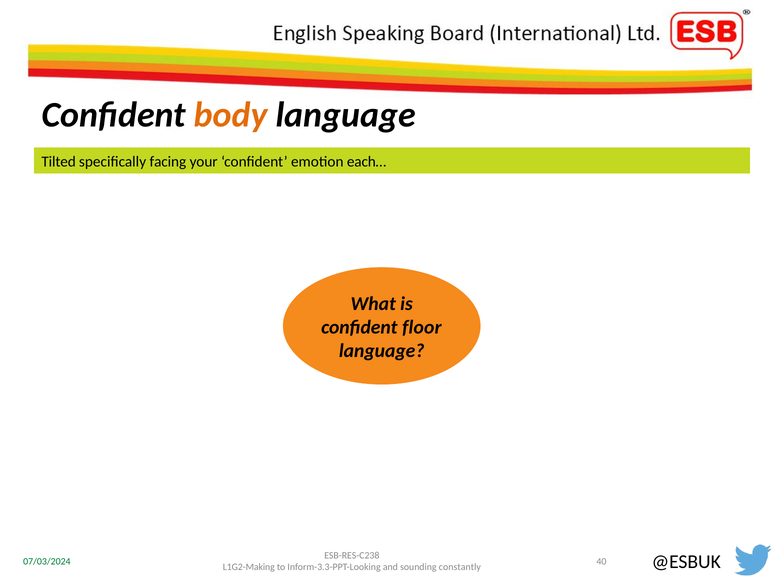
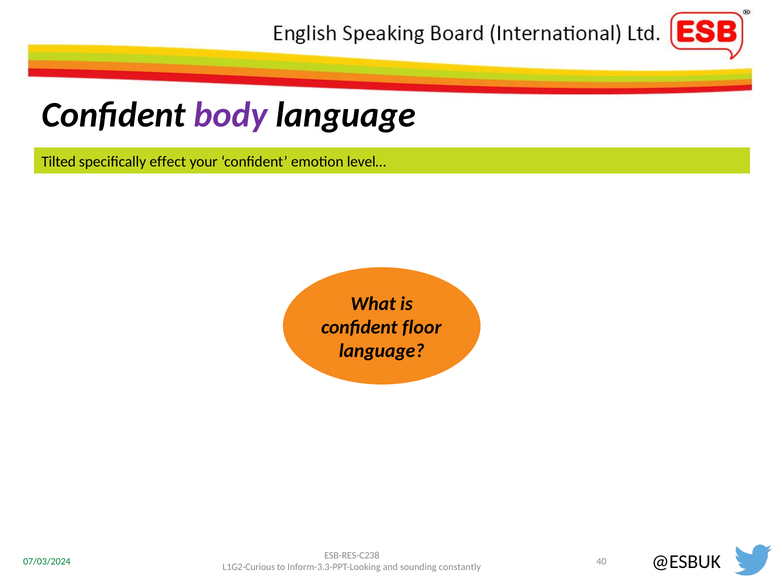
body colour: orange -> purple
facing: facing -> effect
each…: each… -> level…
L1G2-Making: L1G2-Making -> L1G2-Curious
